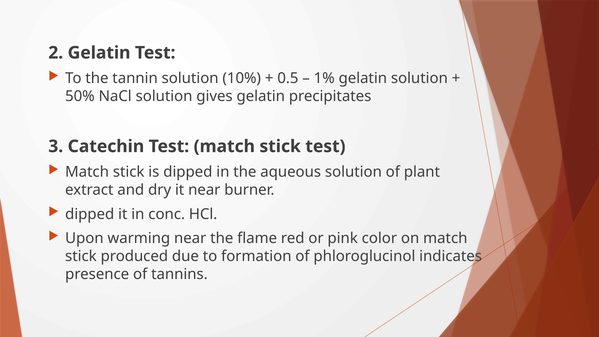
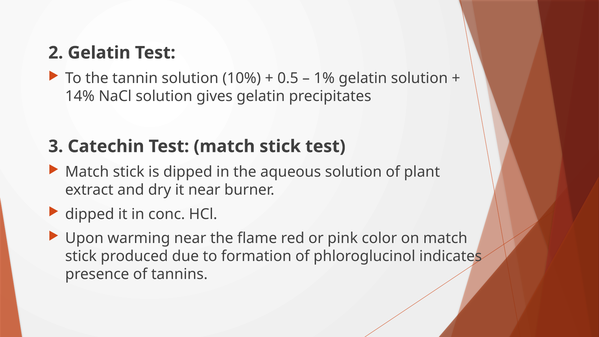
50%: 50% -> 14%
